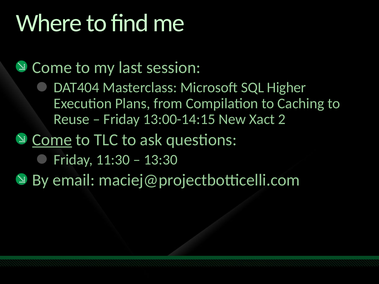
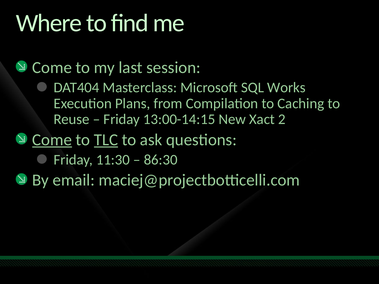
Higher: Higher -> Works
TLC underline: none -> present
13:30: 13:30 -> 86:30
